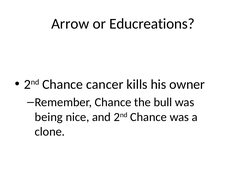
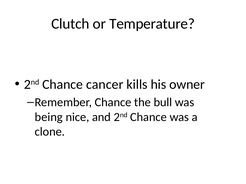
Arrow: Arrow -> Clutch
Educreations: Educreations -> Temperature
